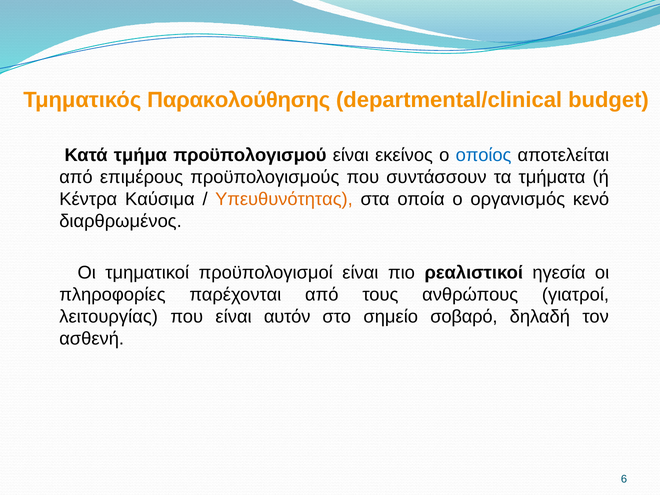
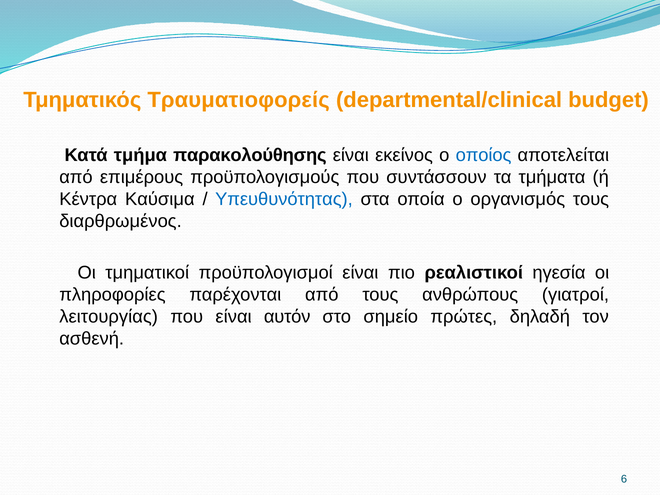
Παρακολούθησης: Παρακολούθησης -> Τραυματιοφορείς
προϋπολογισμού: προϋπολογισμού -> παρακολούθησης
Υπευθυνότητας colour: orange -> blue
οργανισμός κενό: κενό -> τους
σοβαρό: σοβαρό -> πρώτες
